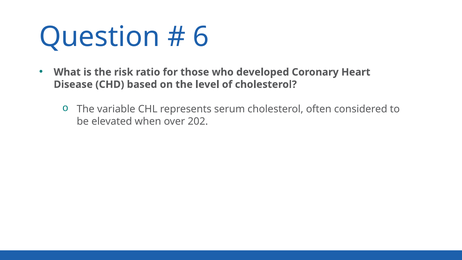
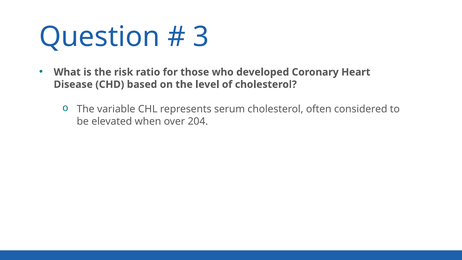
6: 6 -> 3
202: 202 -> 204
